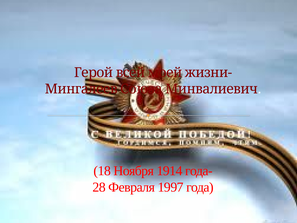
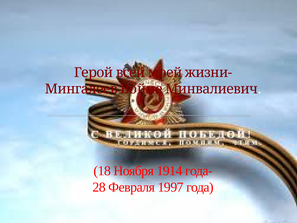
Союза: Союза -> Войне
